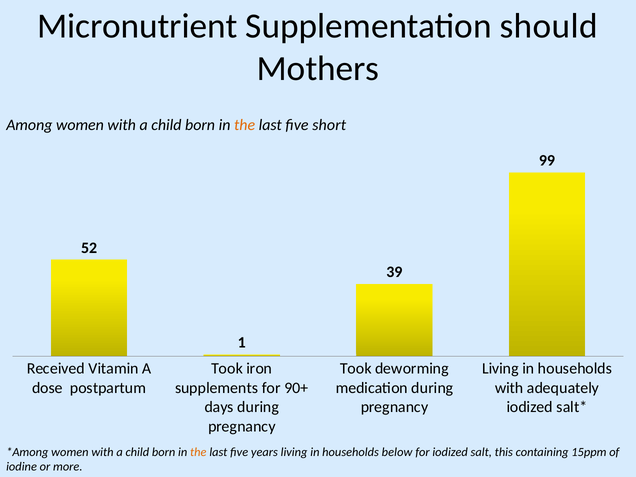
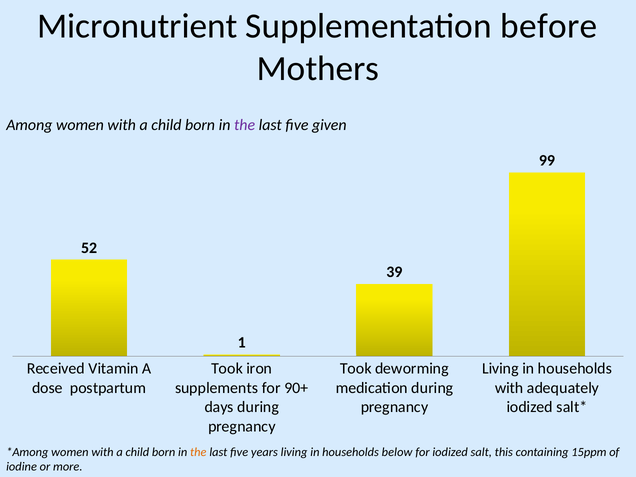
should: should -> before
the at (245, 125) colour: orange -> purple
short: short -> given
